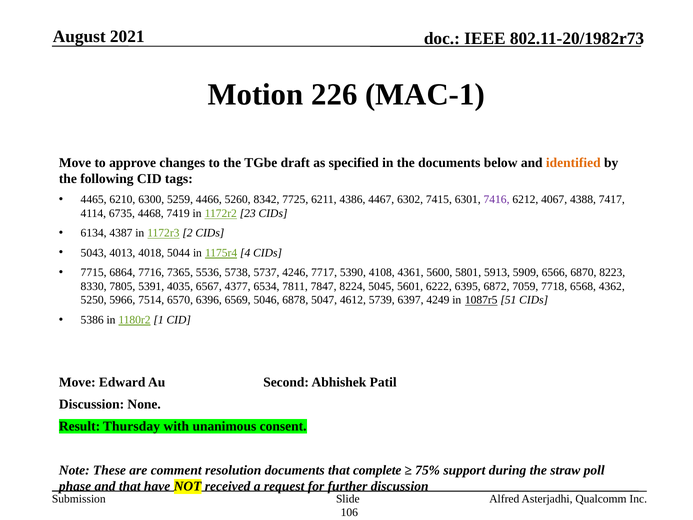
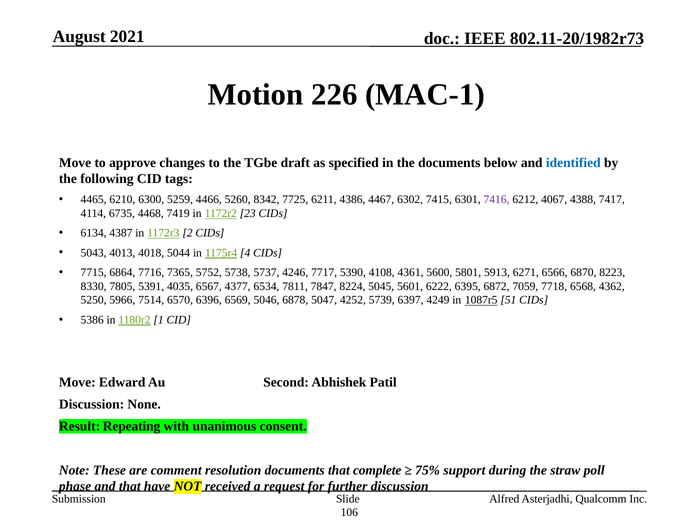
identified colour: orange -> blue
5536: 5536 -> 5752
5909: 5909 -> 6271
4612: 4612 -> 4252
Thursday: Thursday -> Repeating
